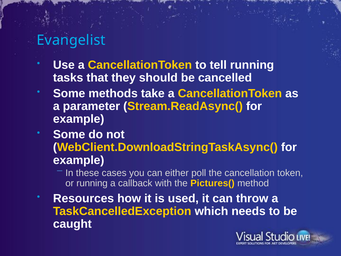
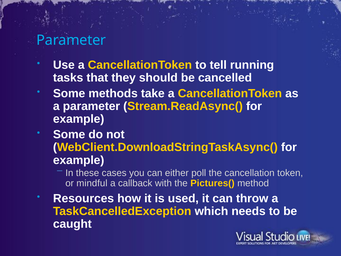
Evangelist at (71, 40): Evangelist -> Parameter
or running: running -> mindful
